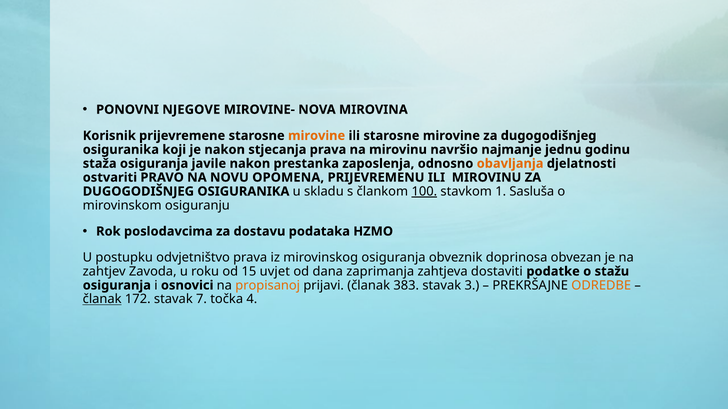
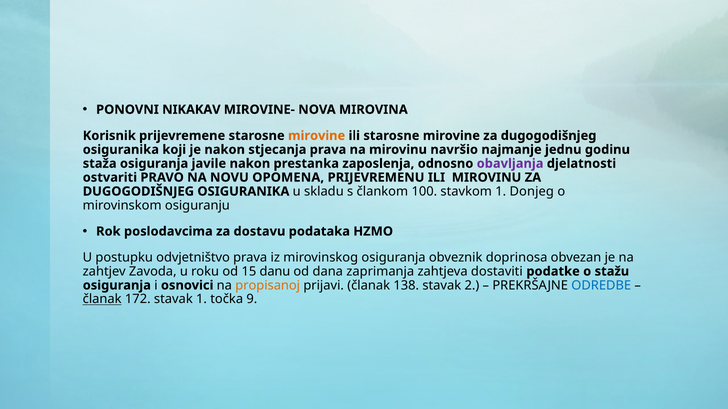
NJEGOVE: NJEGOVE -> NIKAKAV
obavljanja colour: orange -> purple
100 underline: present -> none
Sasluša: Sasluša -> Donjeg
uvjet: uvjet -> danu
383: 383 -> 138
3: 3 -> 2
ODREDBE colour: orange -> blue
stavak 7: 7 -> 1
4: 4 -> 9
